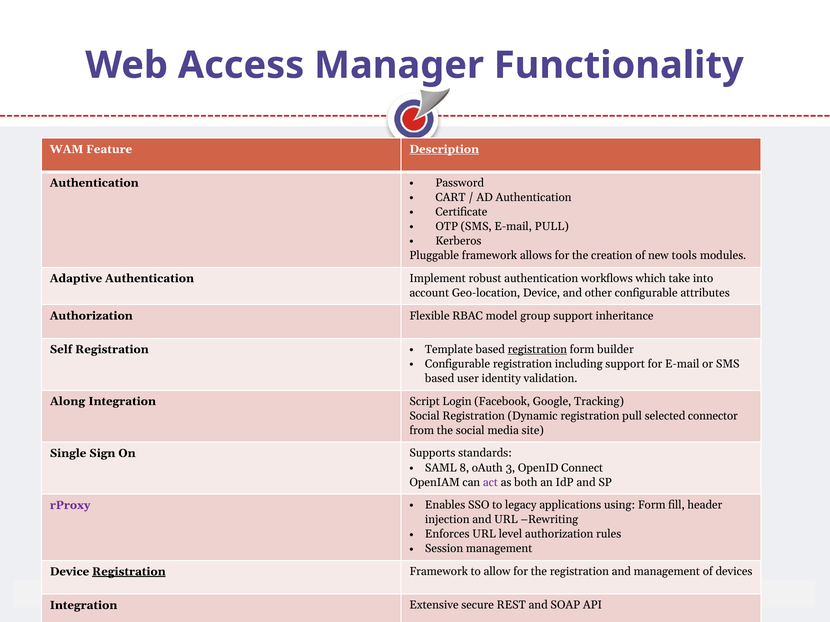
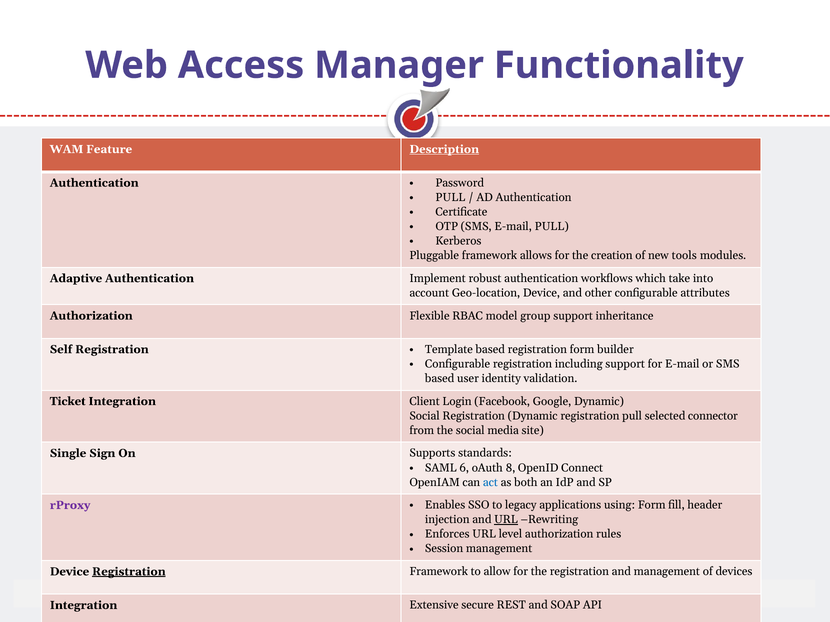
CART at (450, 198): CART -> PULL
registration at (537, 350) underline: present -> none
Along: Along -> Ticket
Script: Script -> Client
Google Tracking: Tracking -> Dynamic
8: 8 -> 6
3: 3 -> 8
act colour: purple -> blue
URL at (506, 520) underline: none -> present
